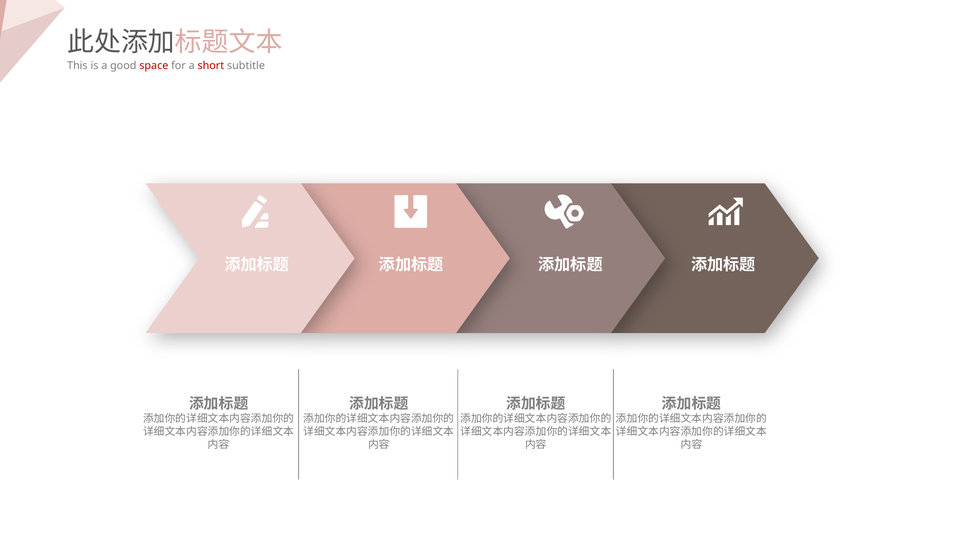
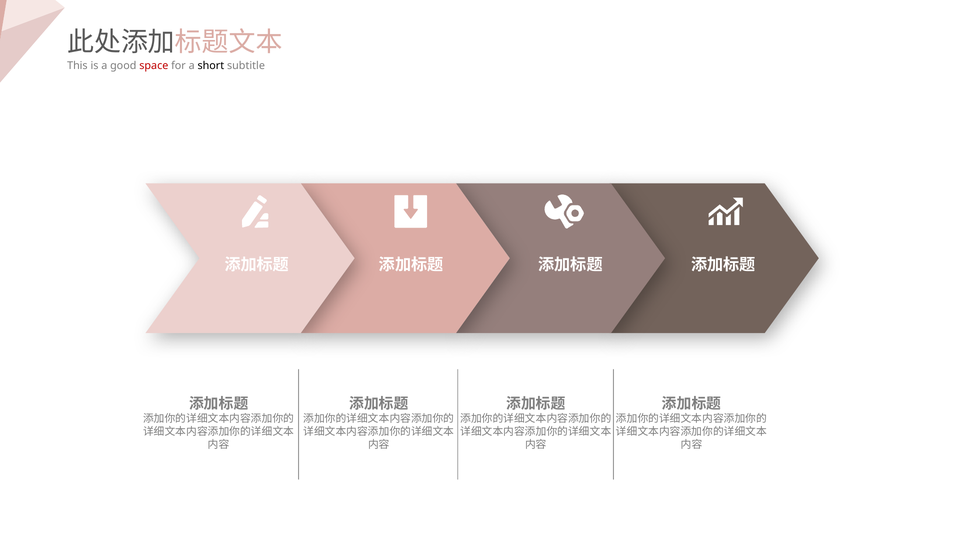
short colour: red -> black
